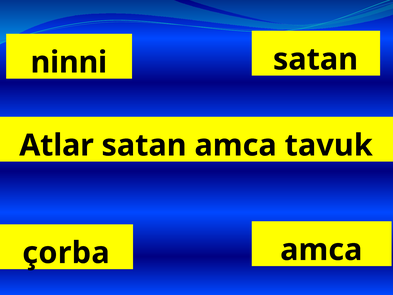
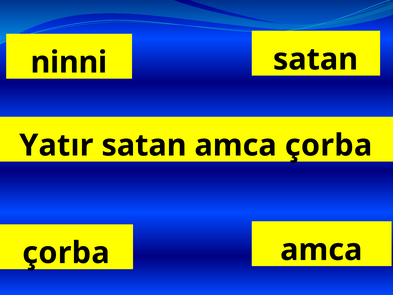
Atlar: Atlar -> Yatır
amca tavuk: tavuk -> çorba
